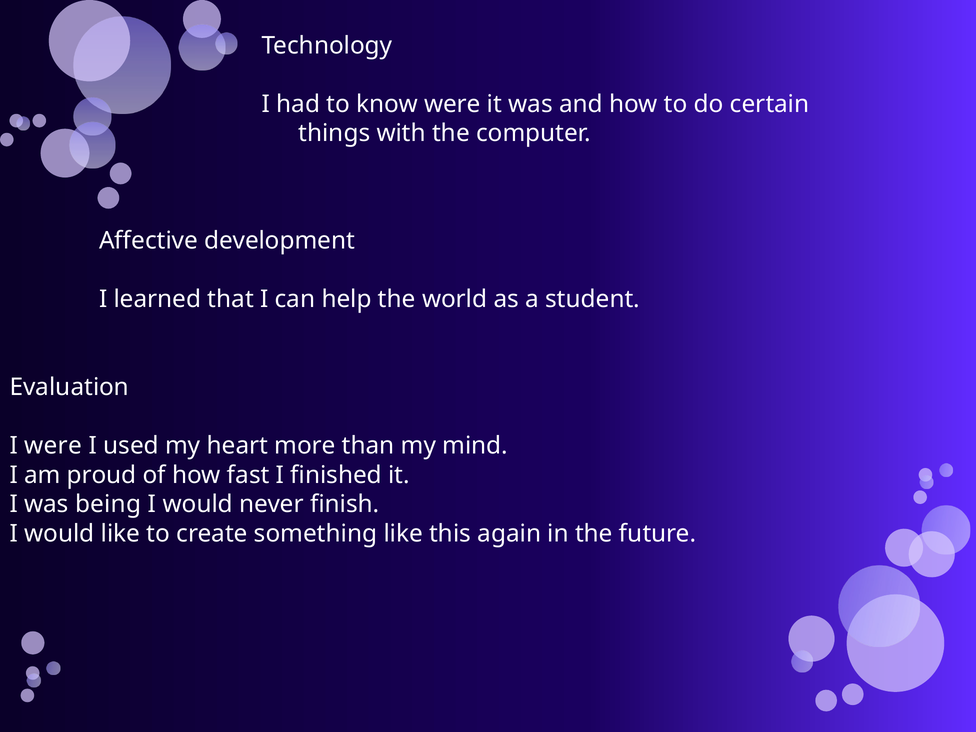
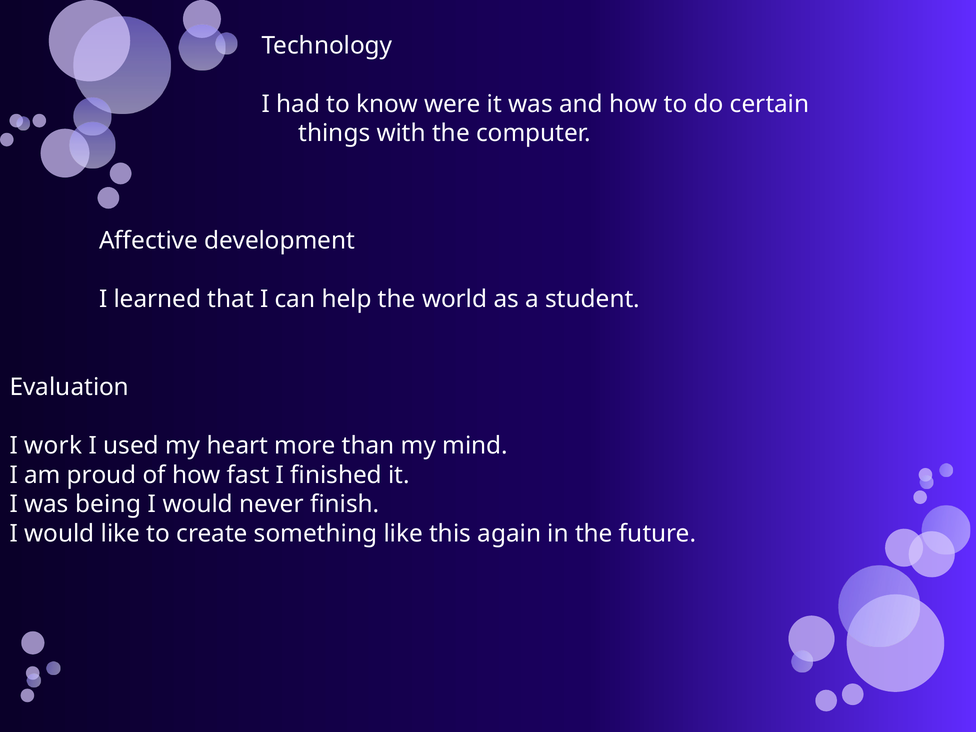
I were: were -> work
